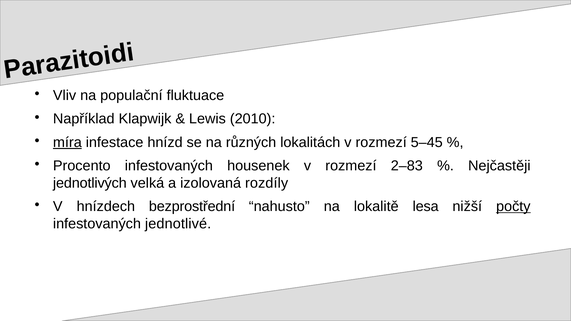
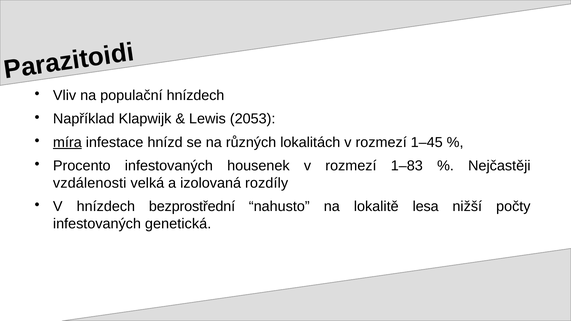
populační fluktuace: fluktuace -> hnízdech
2010: 2010 -> 2053
5–45: 5–45 -> 1–45
2–83: 2–83 -> 1–83
jednotlivých: jednotlivých -> vzdálenosti
počty underline: present -> none
jednotlivé: jednotlivé -> genetická
